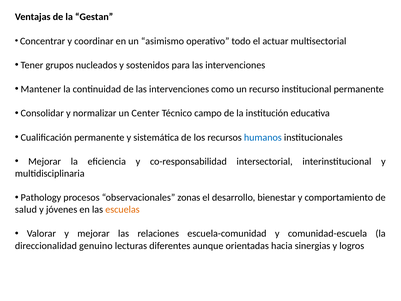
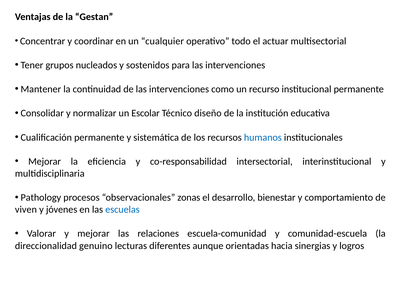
asimismo: asimismo -> cualquier
Center: Center -> Escolar
campo: campo -> diseño
salud: salud -> viven
escuelas colour: orange -> blue
